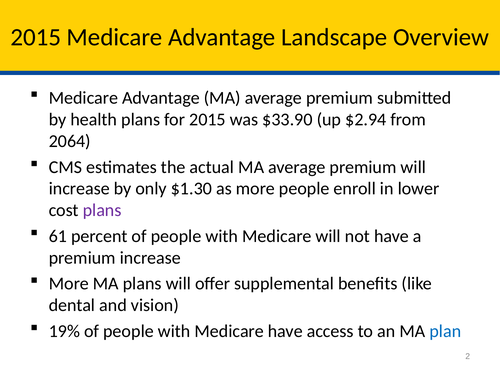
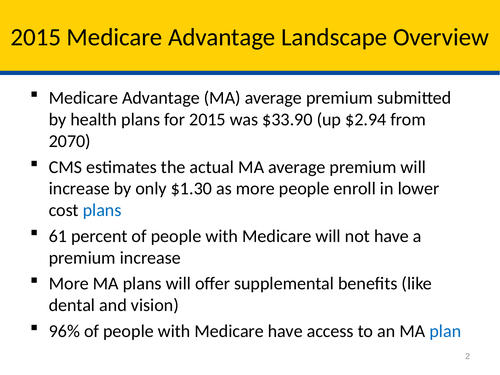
2064: 2064 -> 2070
plans at (102, 210) colour: purple -> blue
19%: 19% -> 96%
